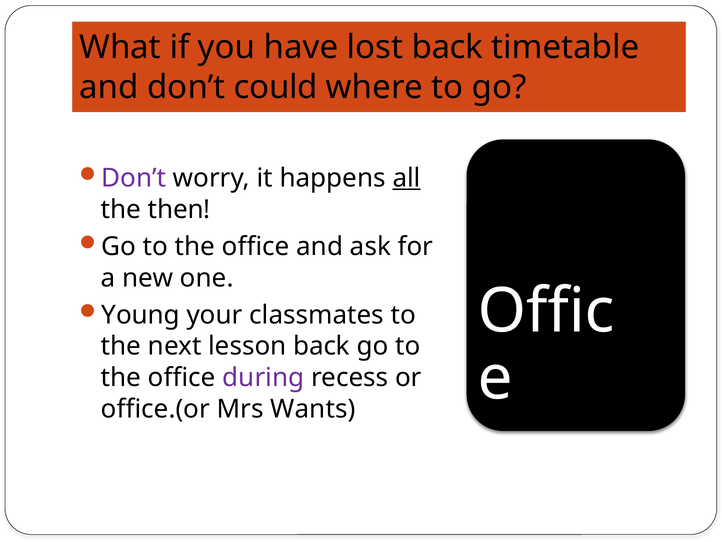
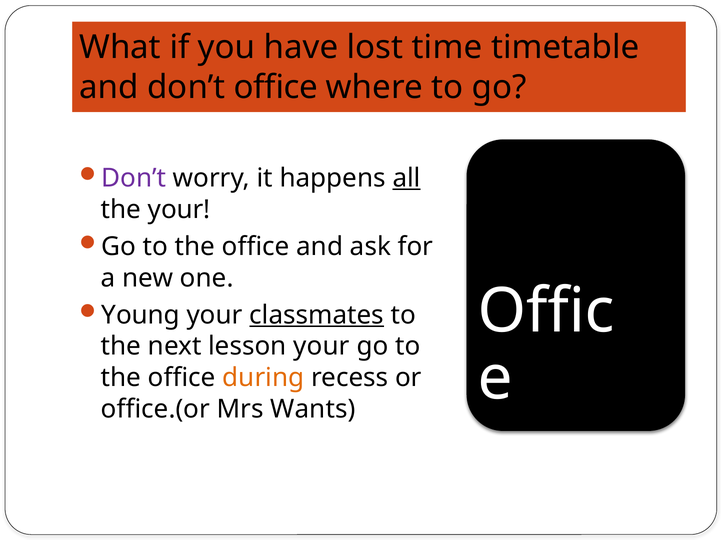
lost back: back -> time
don’t could: could -> office
the then: then -> your
classmates underline: none -> present
lesson back: back -> your
during colour: purple -> orange
